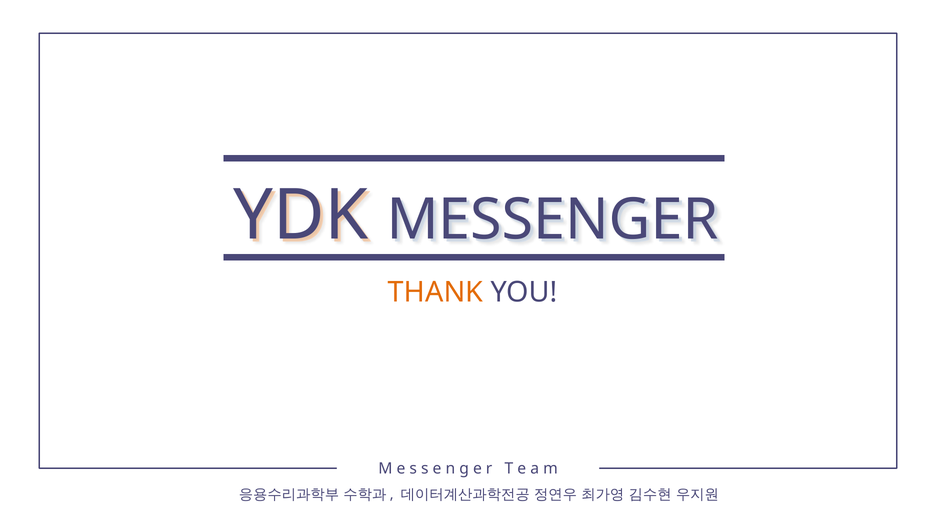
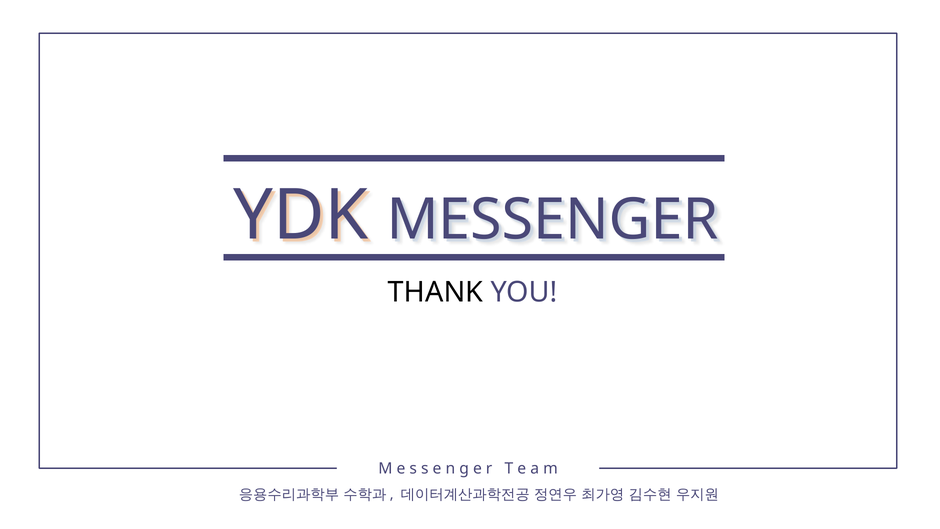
THANK colour: orange -> black
